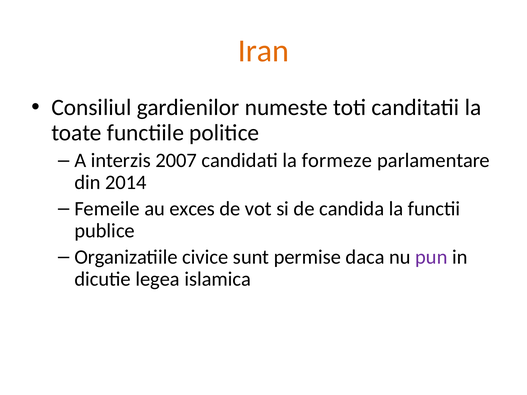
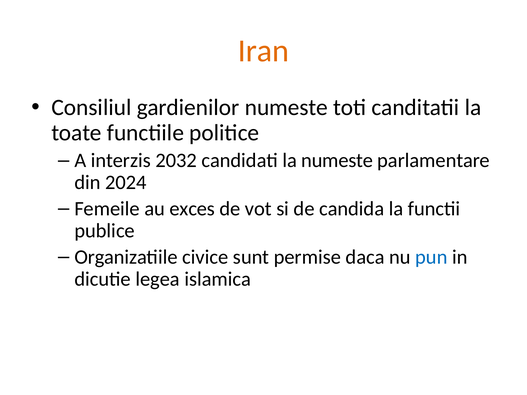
2007: 2007 -> 2032
la formeze: formeze -> numeste
2014: 2014 -> 2024
pun colour: purple -> blue
